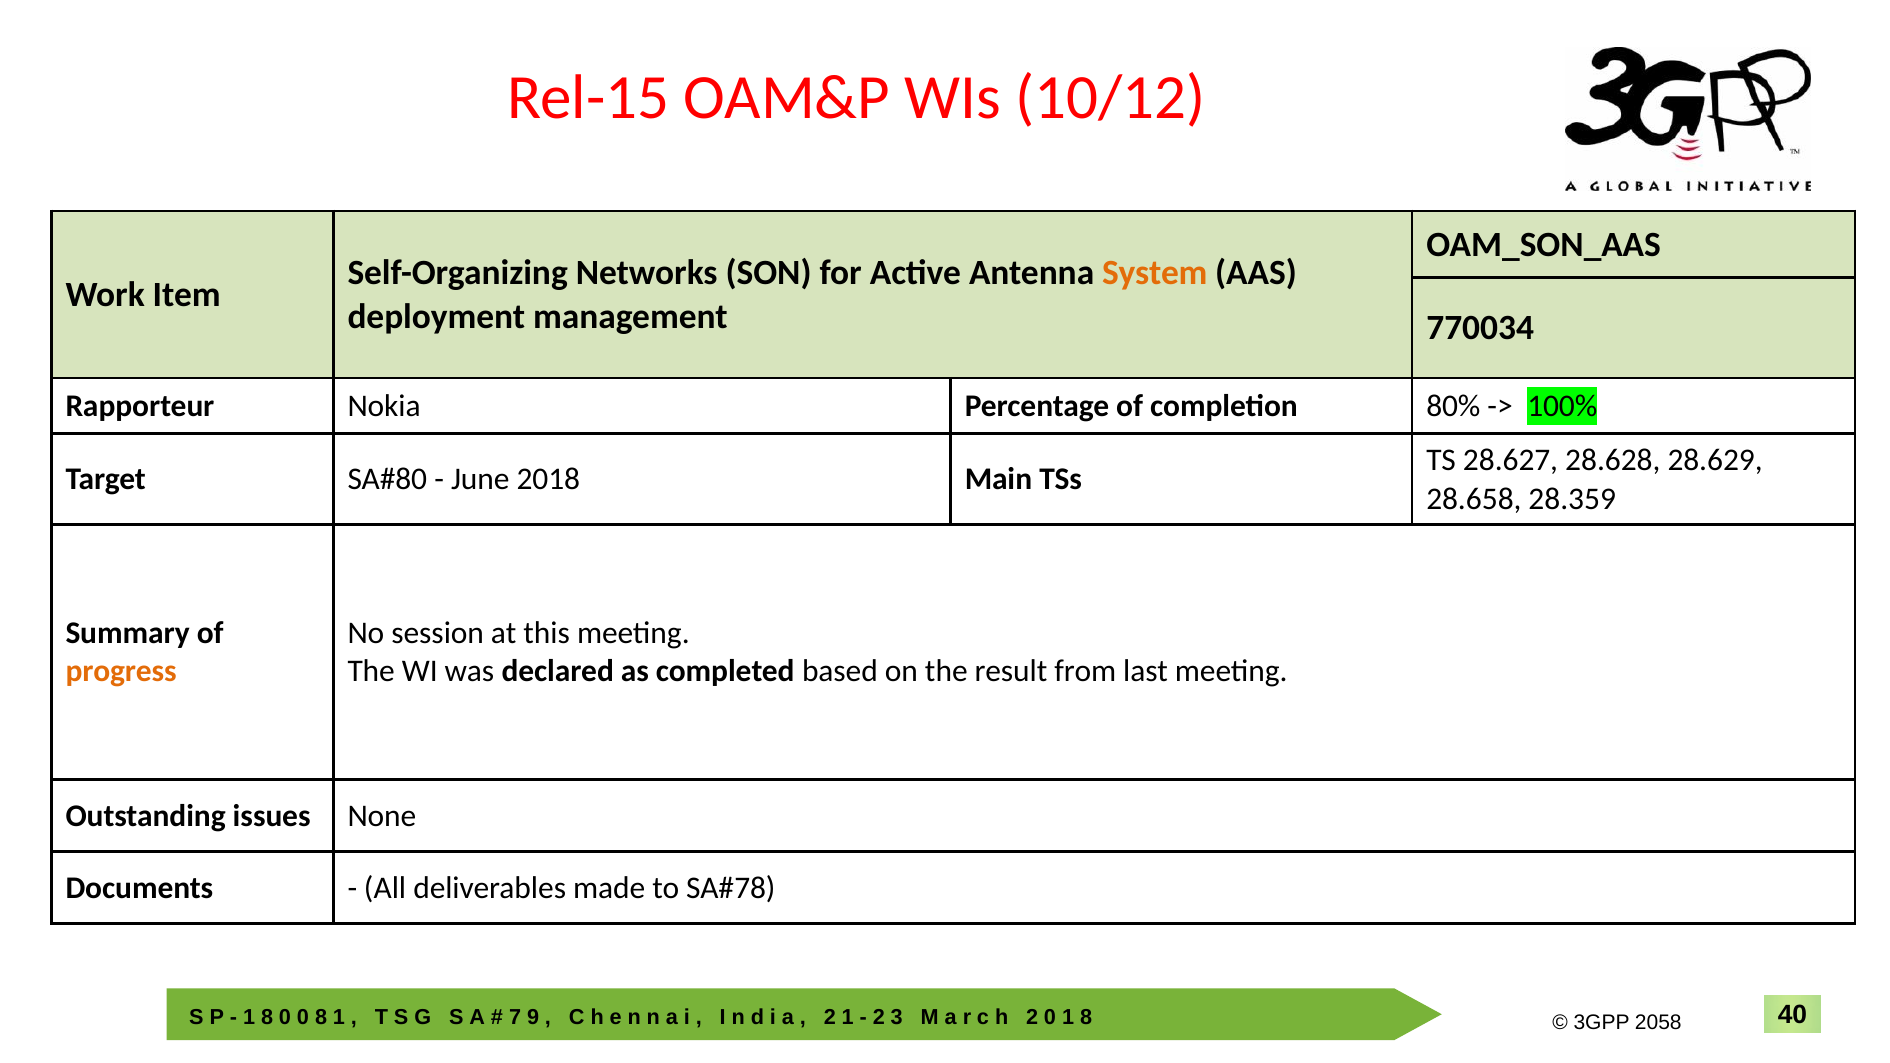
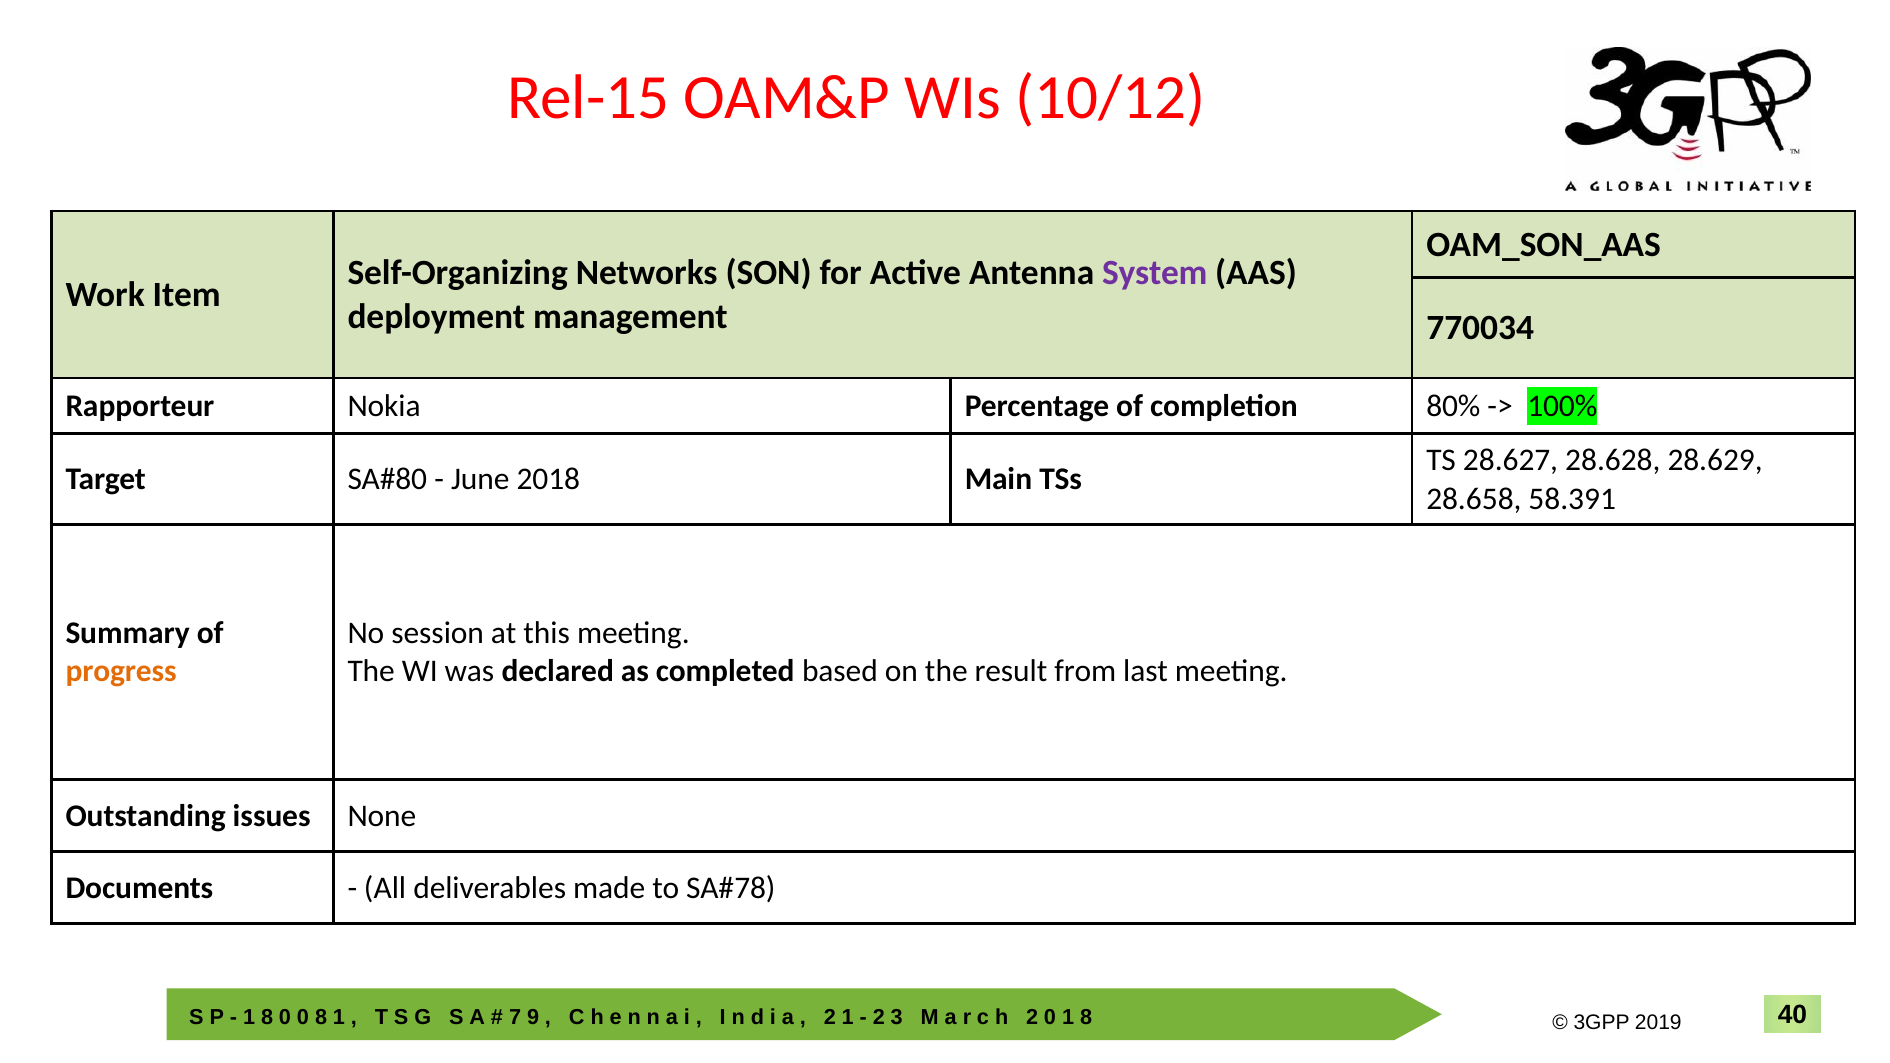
System colour: orange -> purple
28.359: 28.359 -> 58.391
2058: 2058 -> 2019
